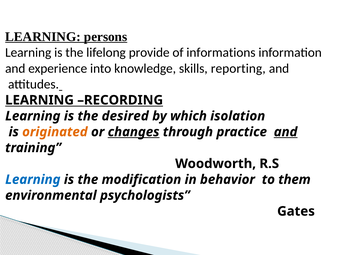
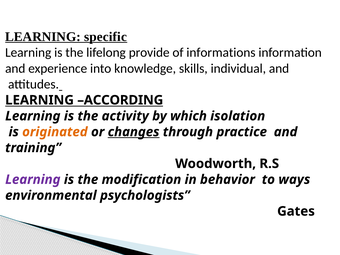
persons: persons -> specific
reporting: reporting -> individual
RECORDING: RECORDING -> ACCORDING
desired: desired -> activity
and at (286, 132) underline: present -> none
Learning at (33, 180) colour: blue -> purple
them: them -> ways
